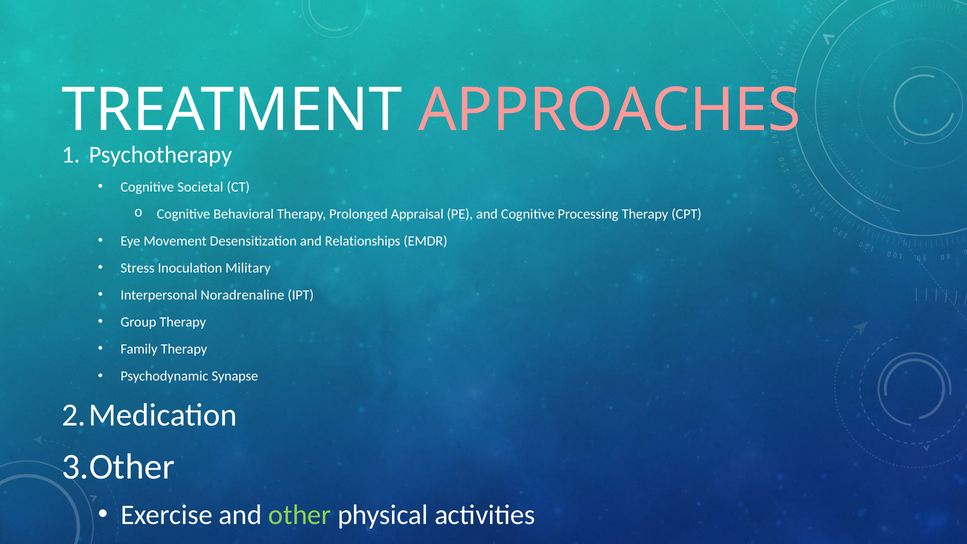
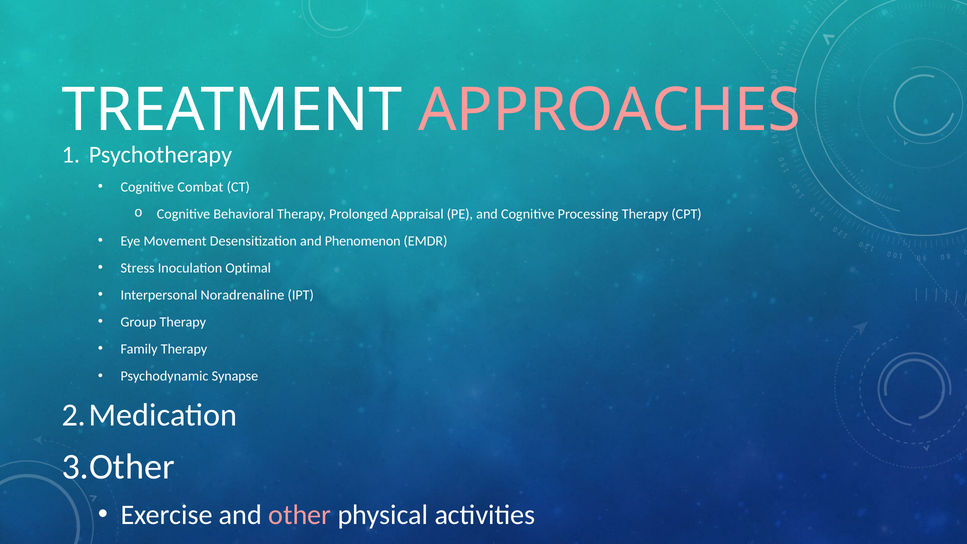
Societal: Societal -> Combat
Relationships: Relationships -> Phenomenon
Military: Military -> Optimal
other colour: light green -> pink
